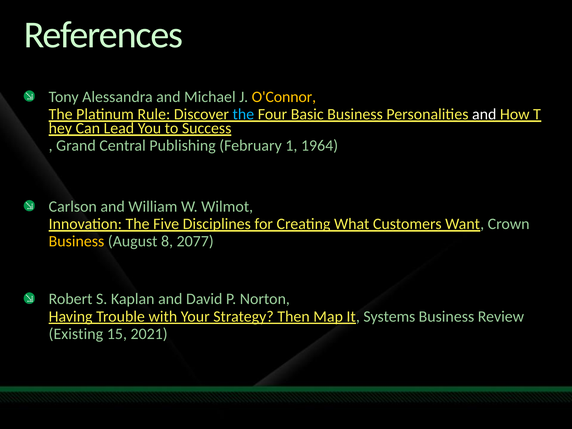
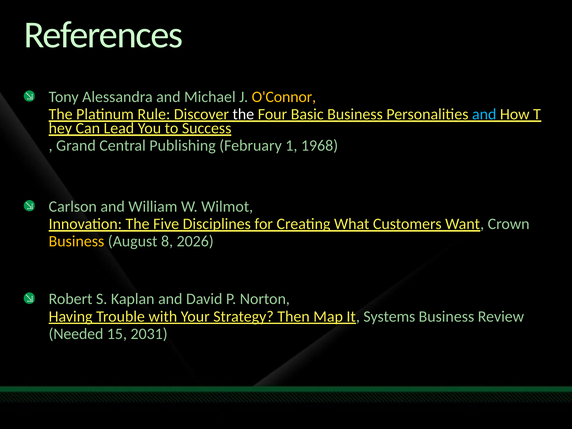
the at (243, 114) colour: light blue -> white
and at (484, 114) colour: white -> light blue
1964: 1964 -> 1968
2077: 2077 -> 2026
Existing: Existing -> Needed
2021: 2021 -> 2031
